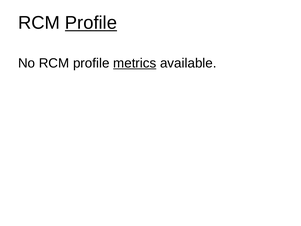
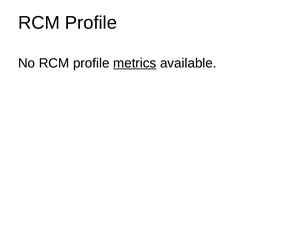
Profile at (91, 23) underline: present -> none
